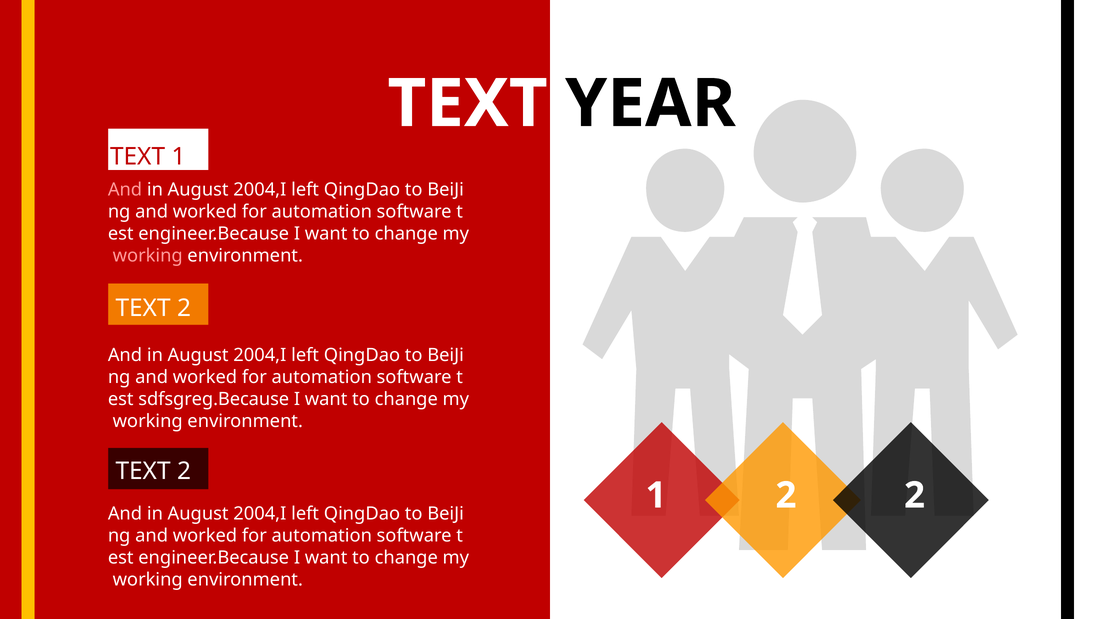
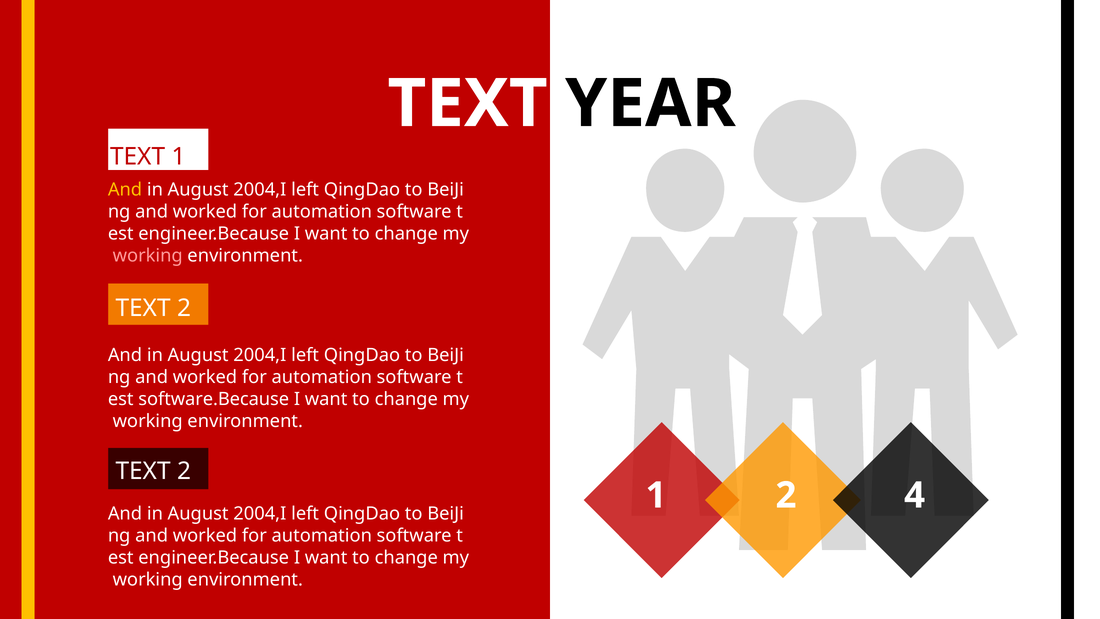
And at (125, 190) colour: pink -> yellow
sdfsgreg.Because: sdfsgreg.Because -> software.Because
2 2: 2 -> 4
